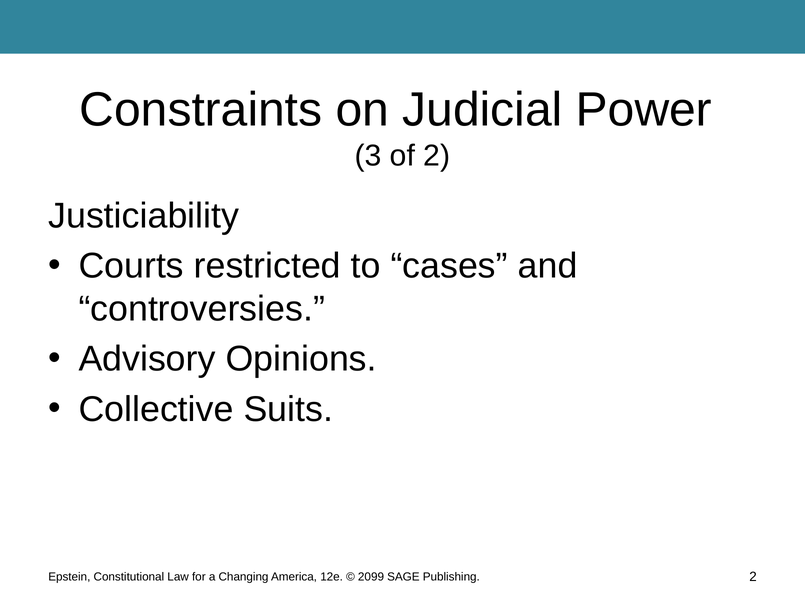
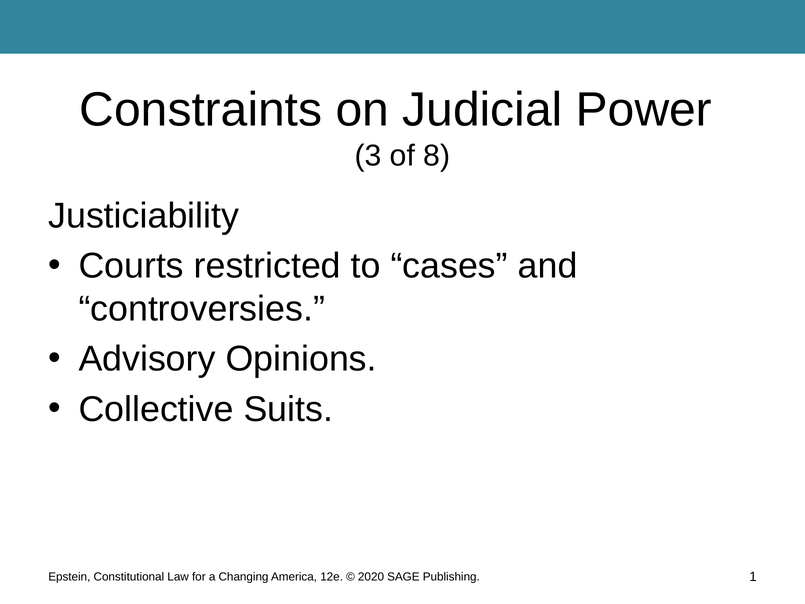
of 2: 2 -> 8
2099: 2099 -> 2020
Publishing 2: 2 -> 1
